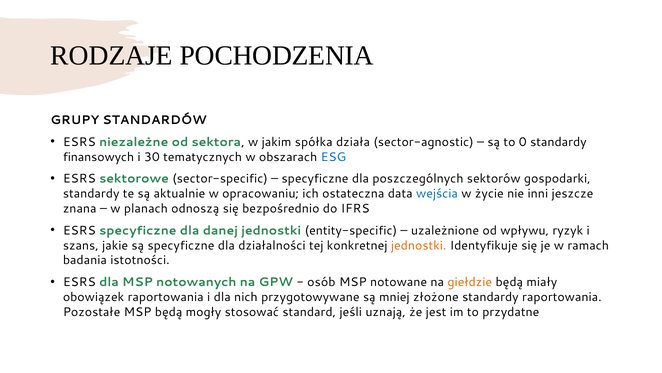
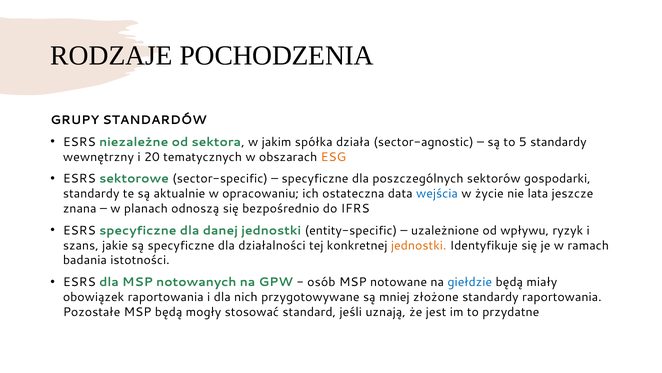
0: 0 -> 5
finansowych: finansowych -> wewnętrzny
30: 30 -> 20
ESG colour: blue -> orange
inni: inni -> lata
giełdzie colour: orange -> blue
